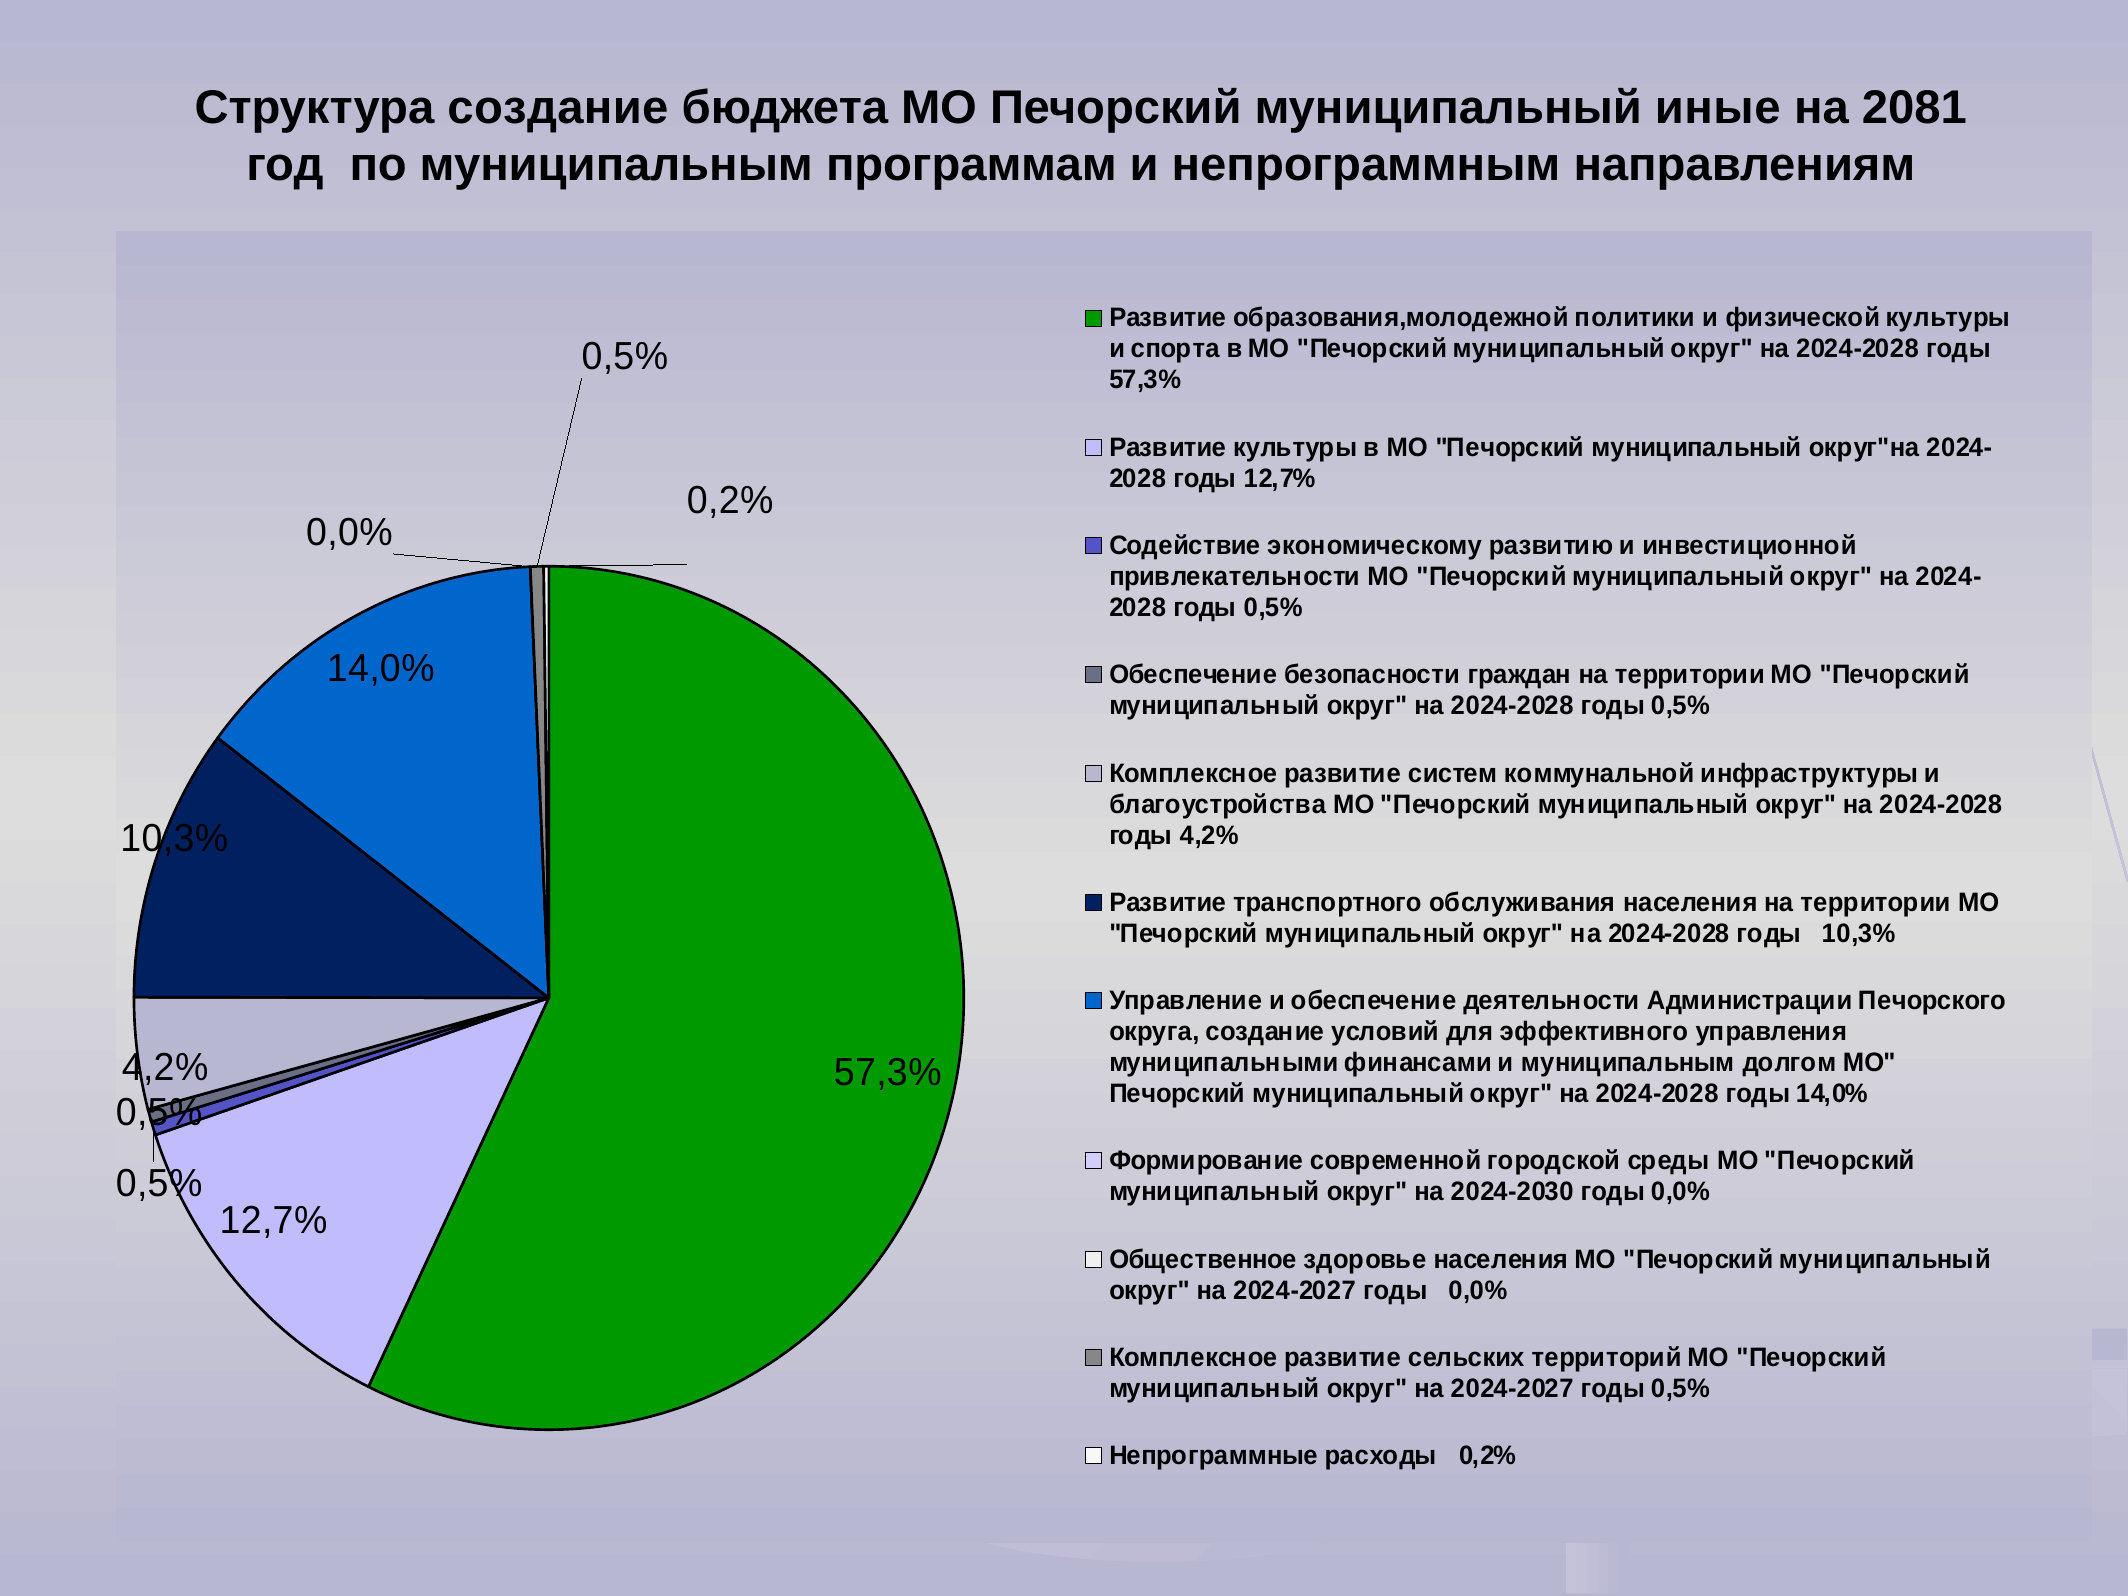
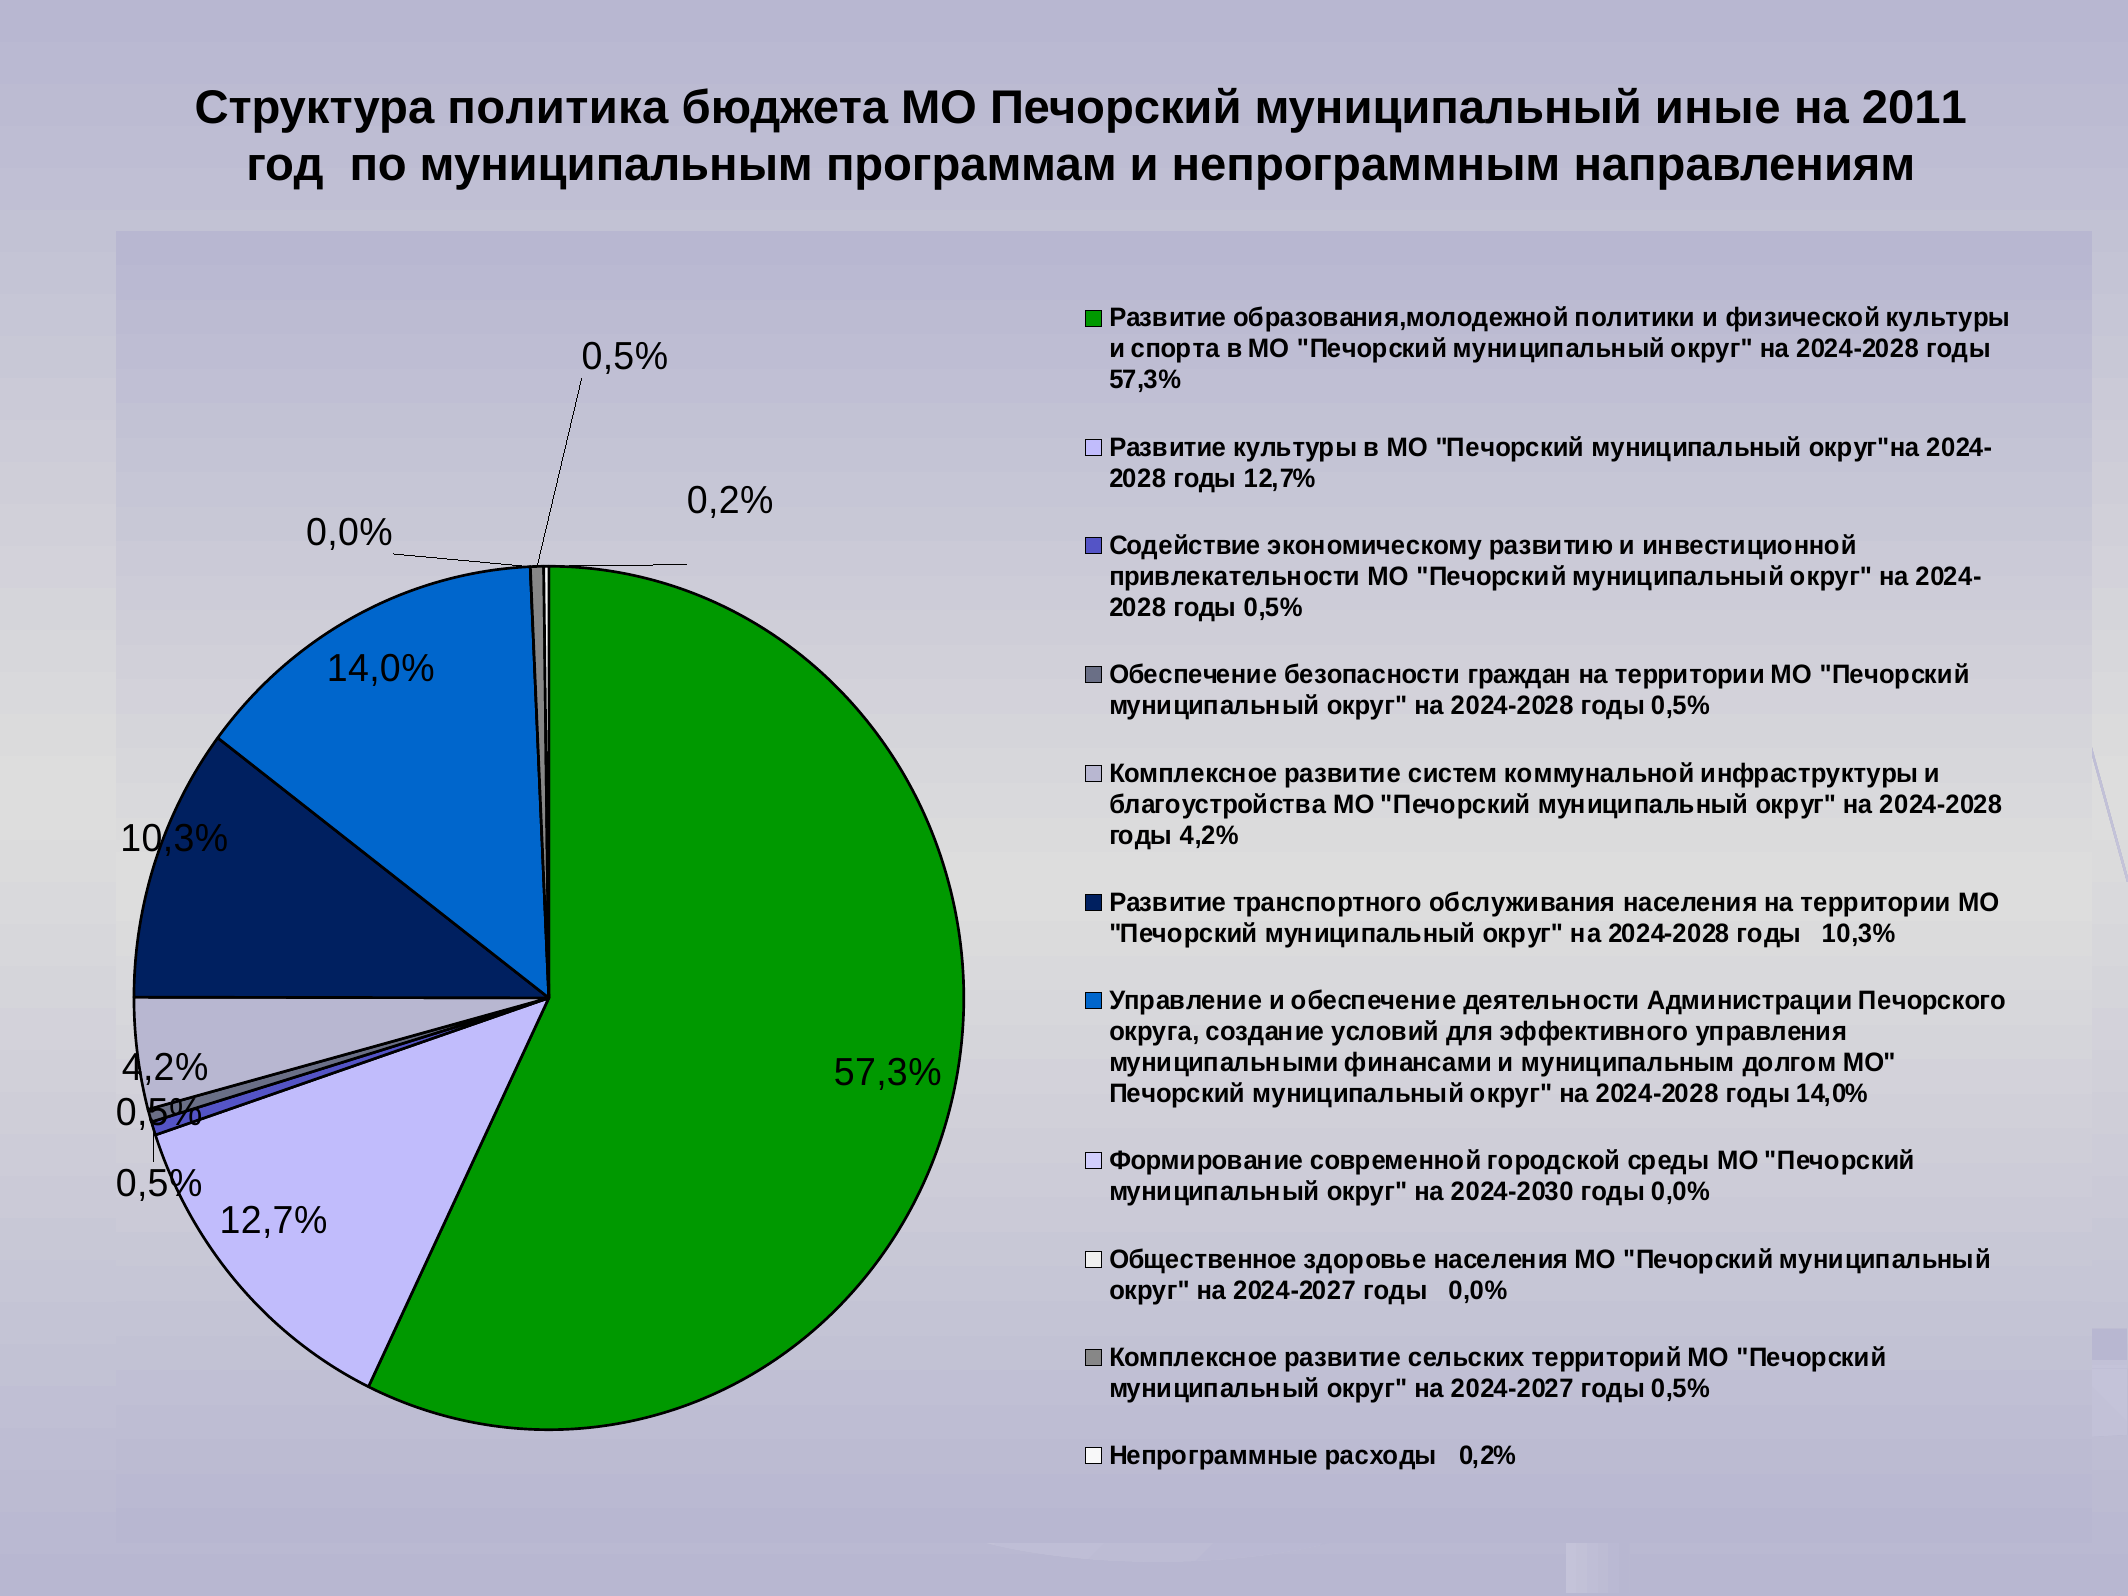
Структура создание: создание -> политика
2081: 2081 -> 2011
